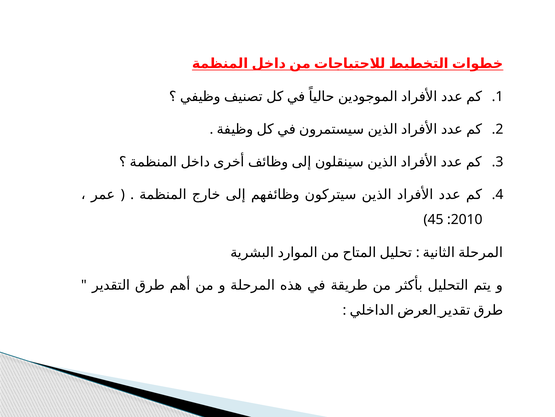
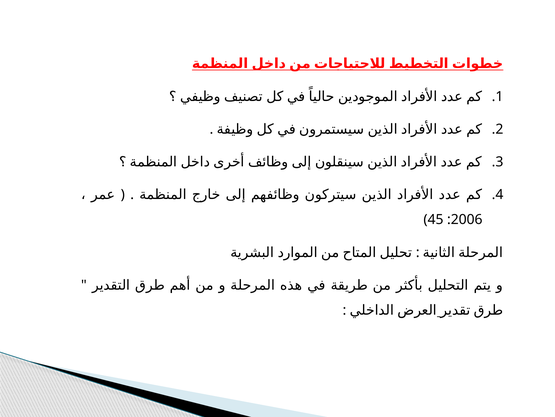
2010: 2010 -> 2006
